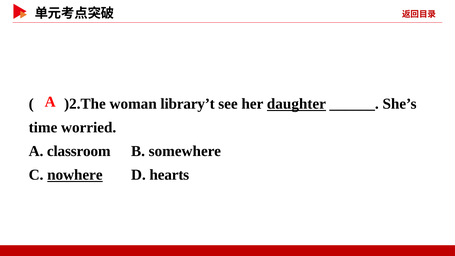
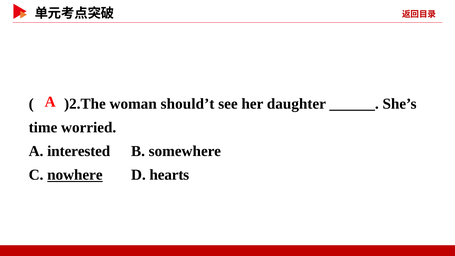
library’t: library’t -> should’t
daughter underline: present -> none
classroom: classroom -> interested
